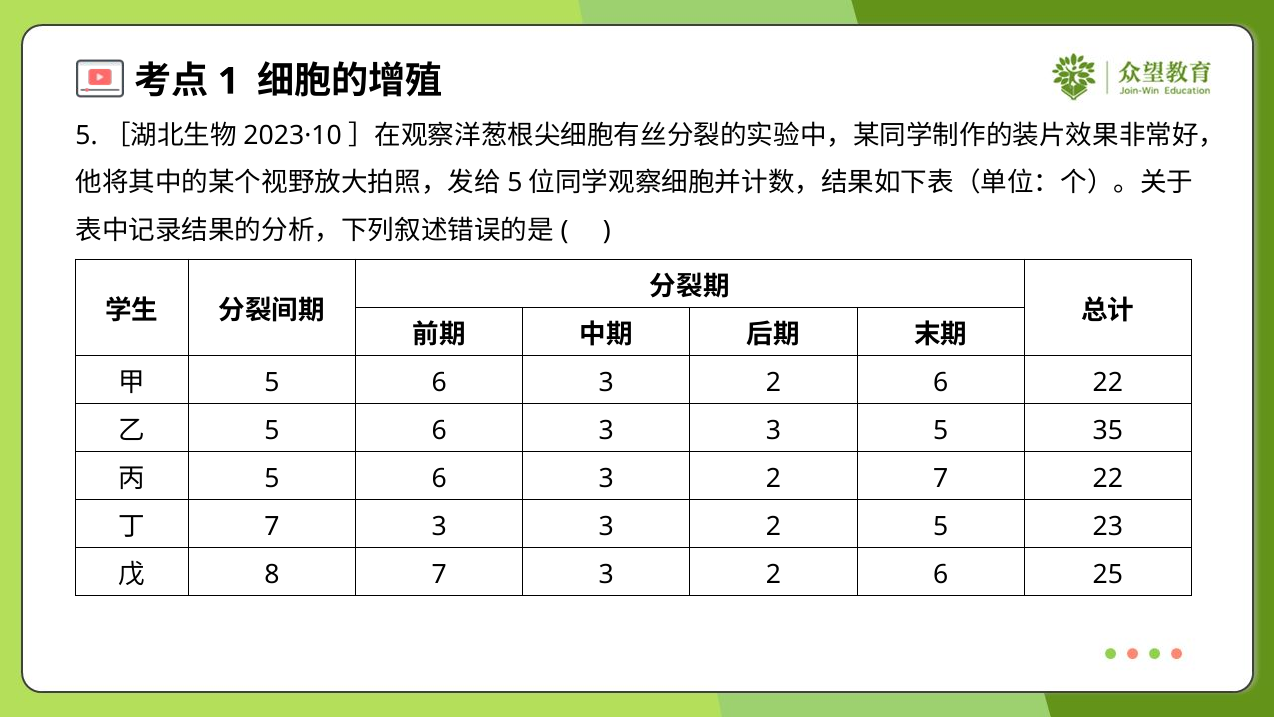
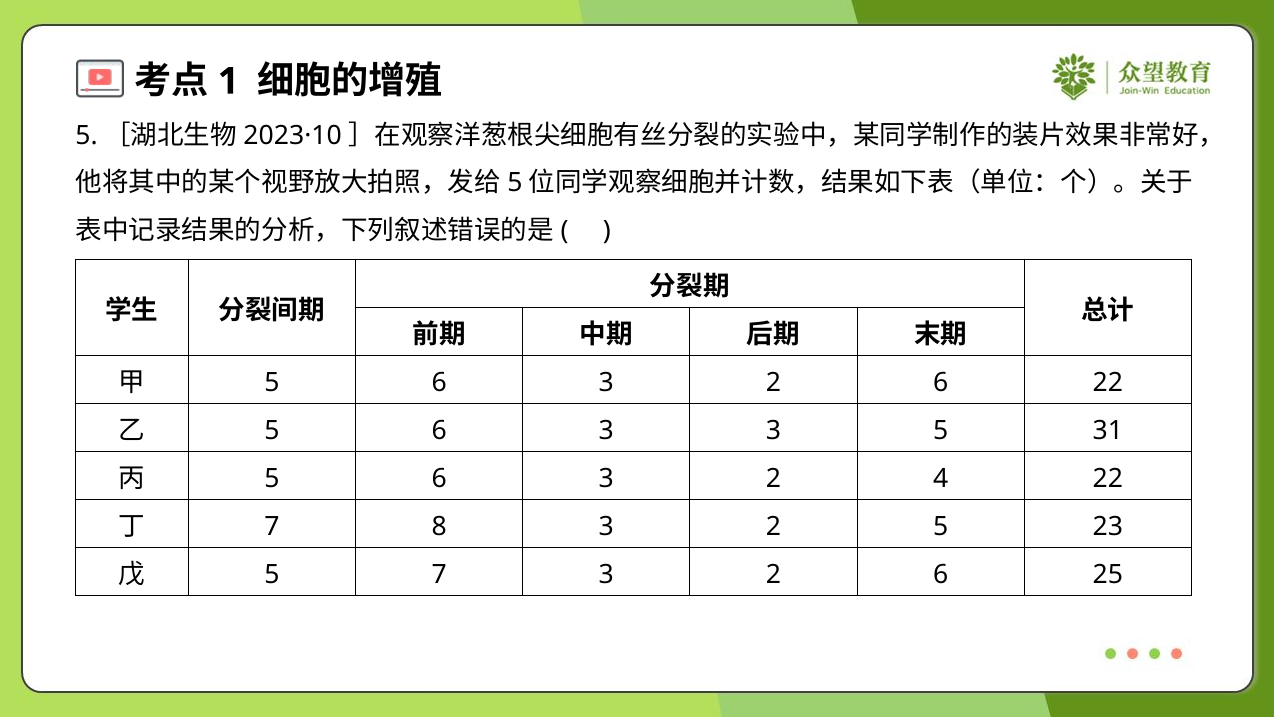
35: 35 -> 31
2 7: 7 -> 4
3 at (439, 527): 3 -> 8
8 at (272, 575): 8 -> 5
